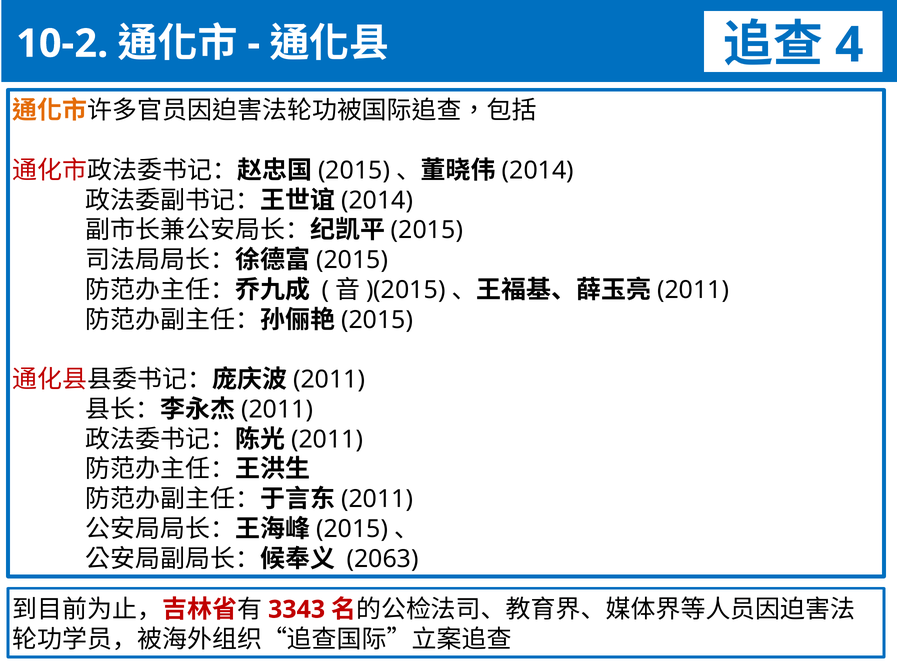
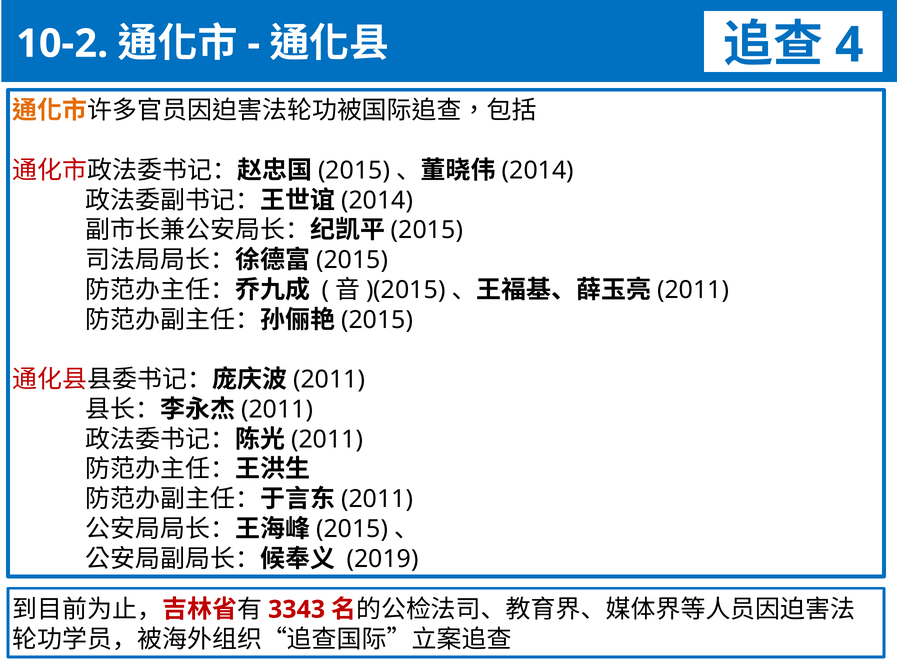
2063: 2063 -> 2019
